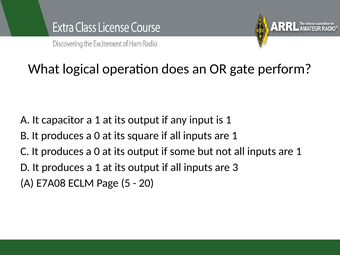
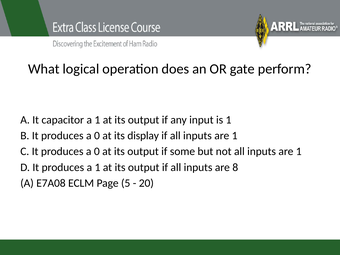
square: square -> display
3: 3 -> 8
